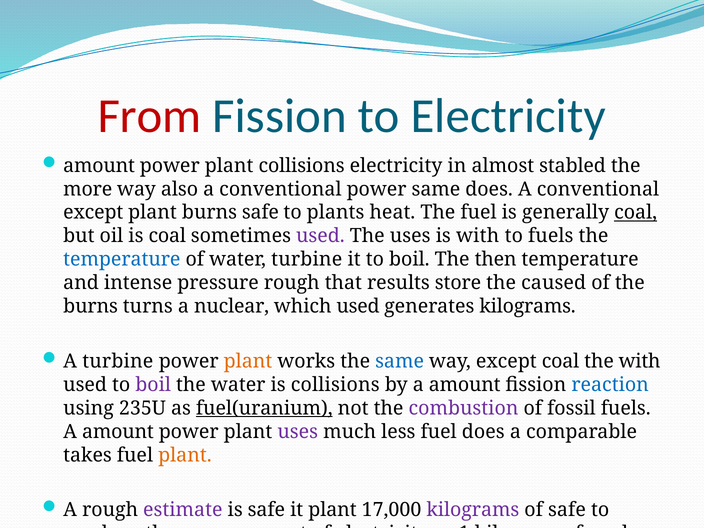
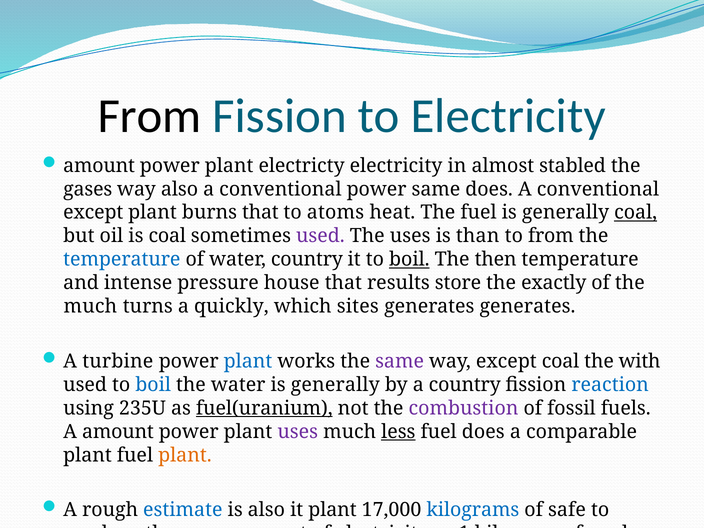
From at (150, 116) colour: red -> black
plant collisions: collisions -> electricty
more: more -> gases
burns safe: safe -> that
plants: plants -> atoms
is with: with -> than
to fuels: fuels -> from
water turbine: turbine -> country
boil at (409, 259) underline: none -> present
pressure rough: rough -> house
caused: caused -> exactly
burns at (91, 306): burns -> much
a nuclear: nuclear -> quickly
which used: used -> sites
generates kilograms: kilograms -> generates
plant at (248, 361) colour: orange -> blue
same at (400, 361) colour: blue -> purple
boil at (153, 385) colour: purple -> blue
water is collisions: collisions -> generally
by a amount: amount -> country
less underline: none -> present
takes at (88, 455): takes -> plant
estimate colour: purple -> blue
is safe: safe -> also
kilograms at (473, 510) colour: purple -> blue
